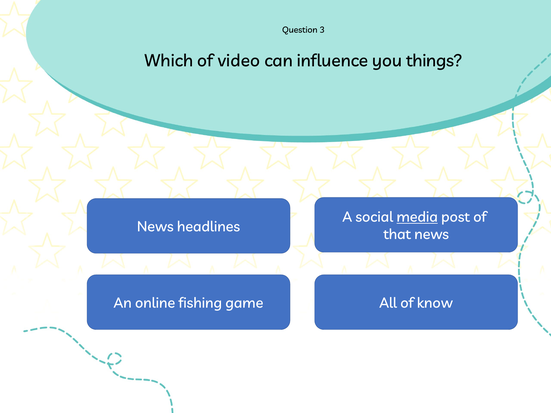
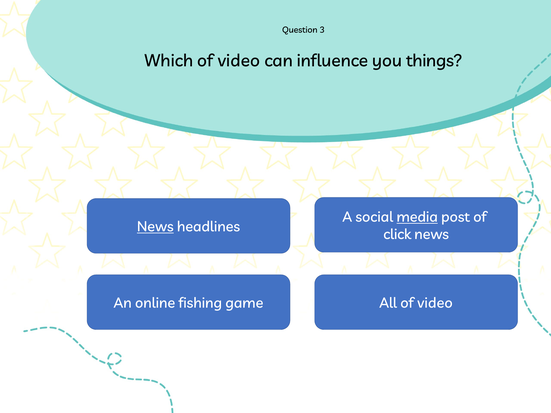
News at (155, 227) underline: none -> present
that: that -> click
All of know: know -> video
